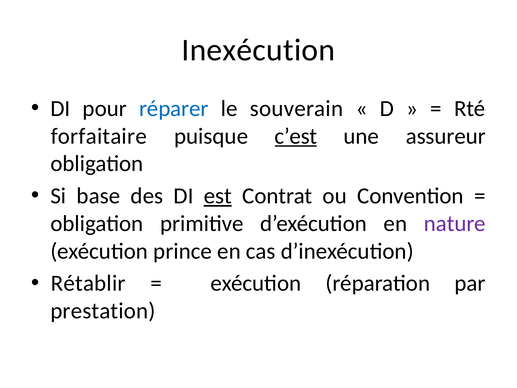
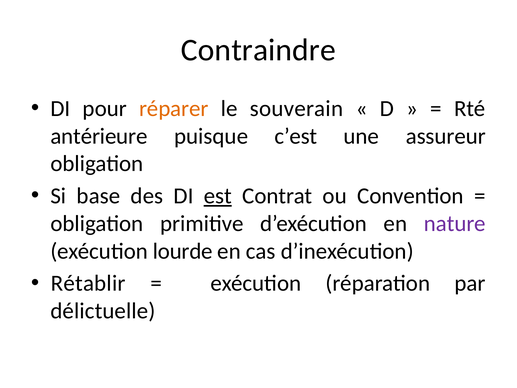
Inexécution: Inexécution -> Contraindre
réparer colour: blue -> orange
forfaitaire: forfaitaire -> antérieure
c’est underline: present -> none
prince: prince -> lourde
prestation: prestation -> délictuelle
